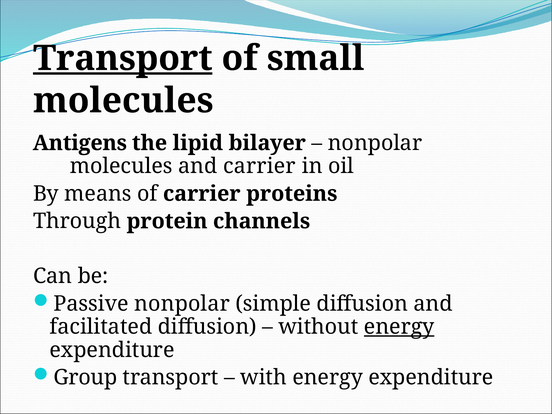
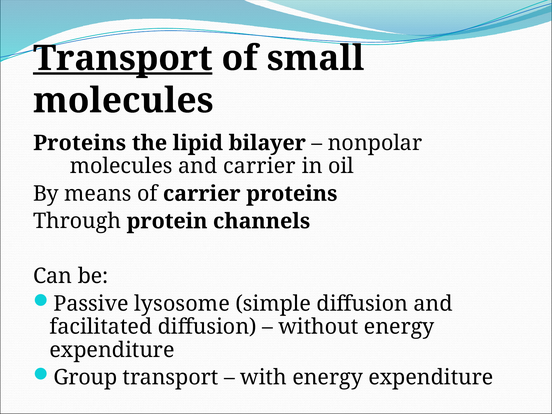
Antigens at (80, 143): Antigens -> Proteins
Passive nonpolar: nonpolar -> lysosome
energy at (399, 327) underline: present -> none
